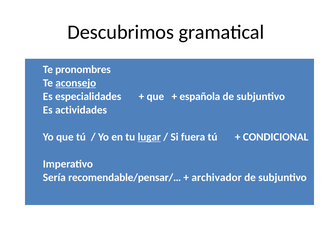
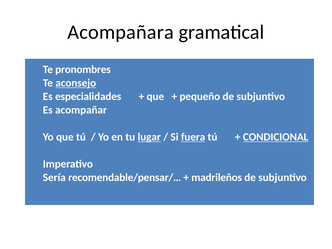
Descubrimos: Descubrimos -> Acompañara
española: española -> pequeño
actividades: actividades -> acompañar
fuera underline: none -> present
CONDICIONAL underline: none -> present
archivador: archivador -> madrileños
